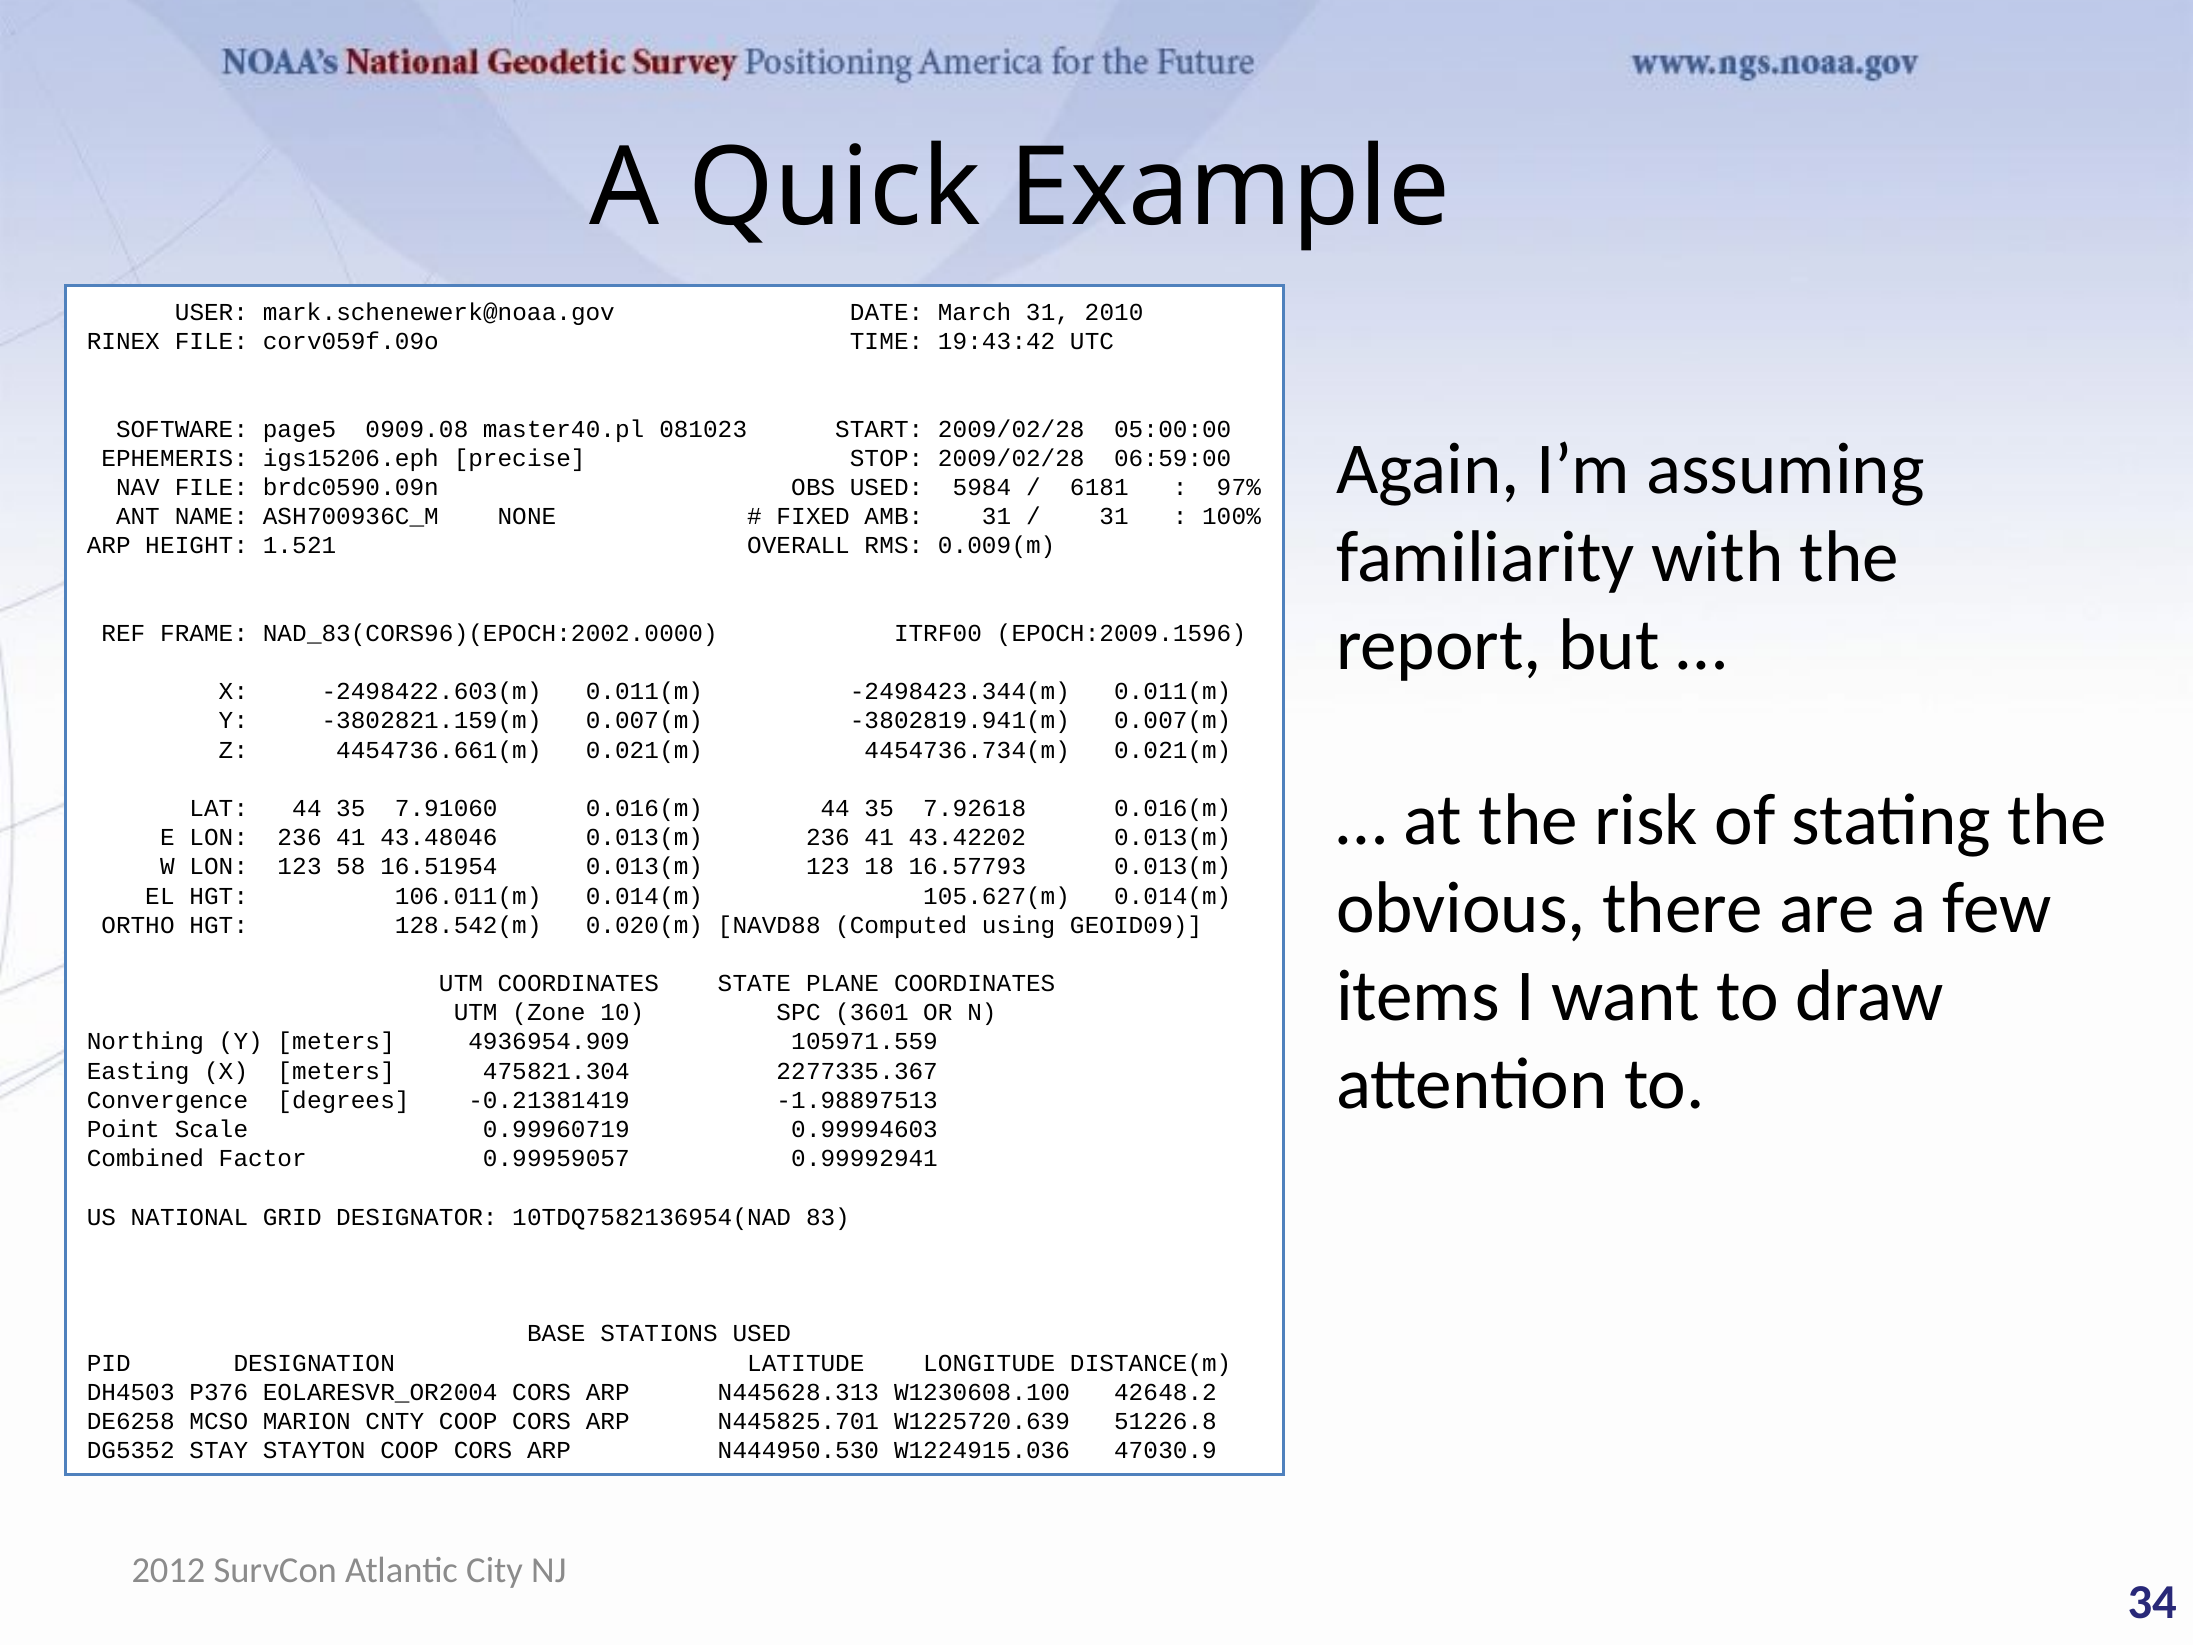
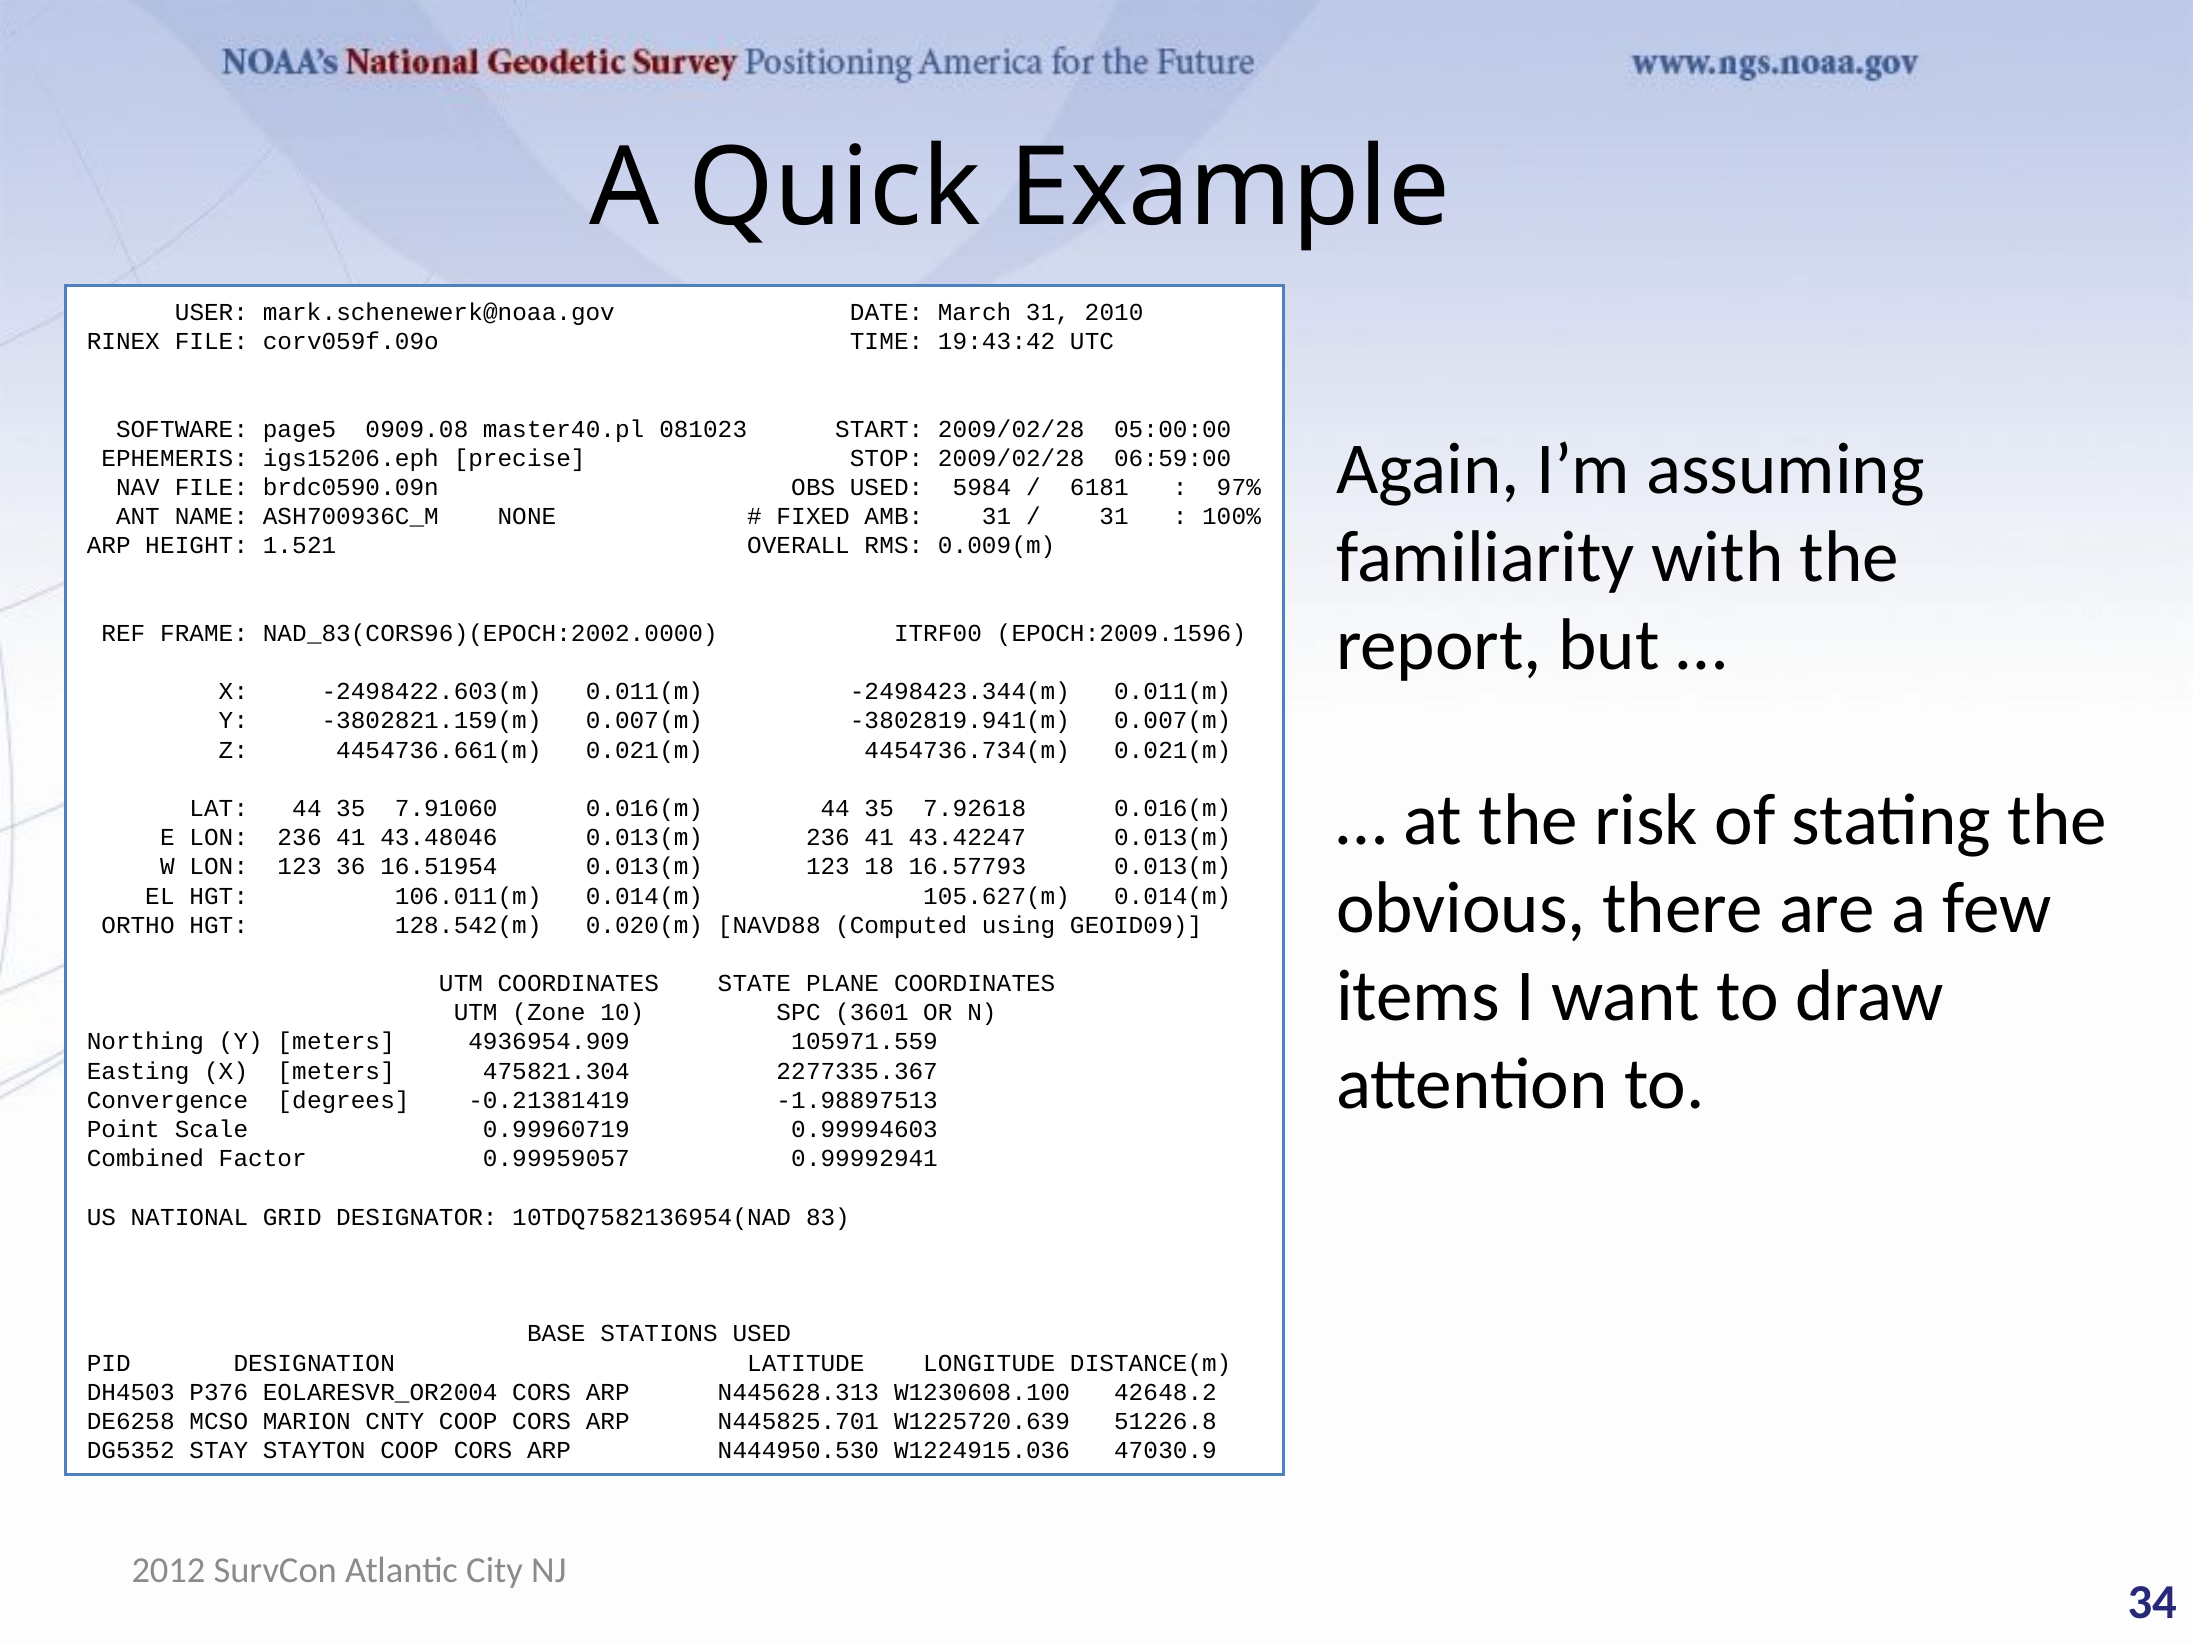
43.42202: 43.42202 -> 43.42247
58: 58 -> 36
